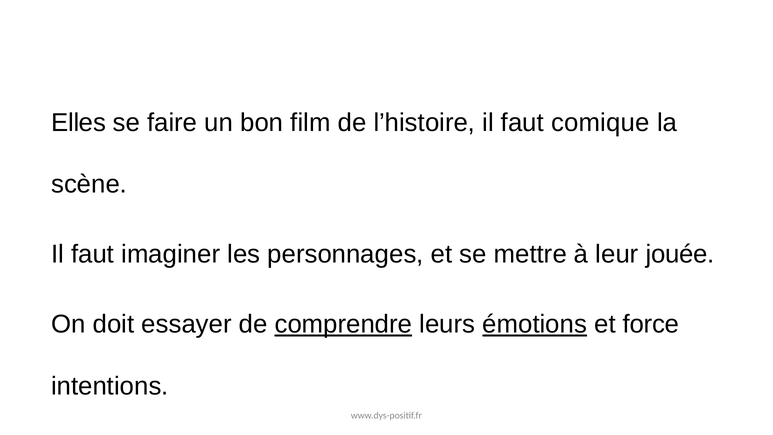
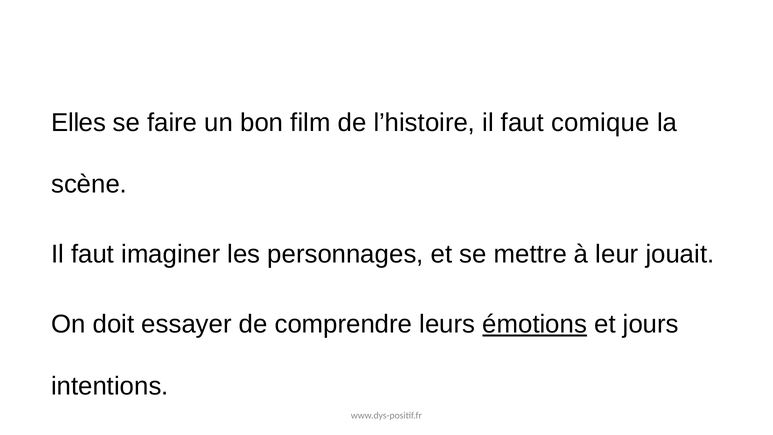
jouée: jouée -> jouait
comprendre underline: present -> none
force: force -> jours
